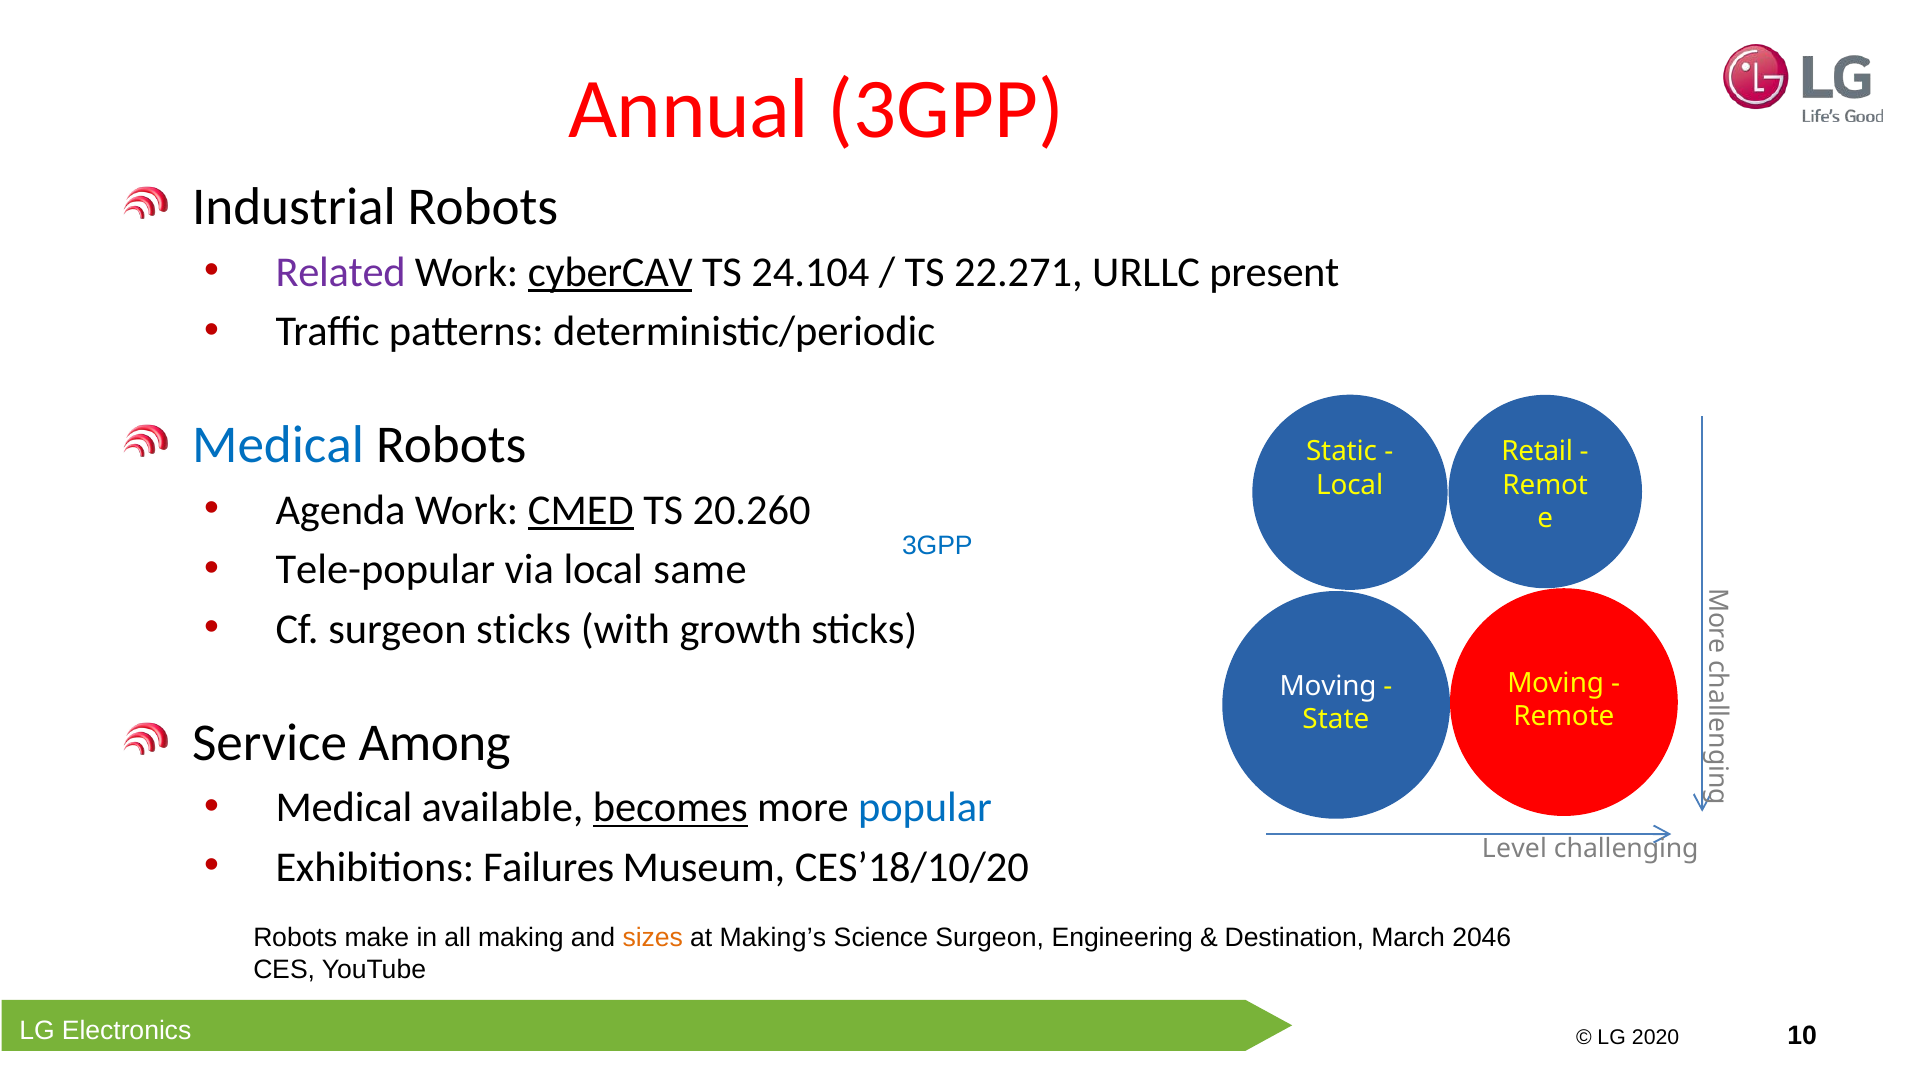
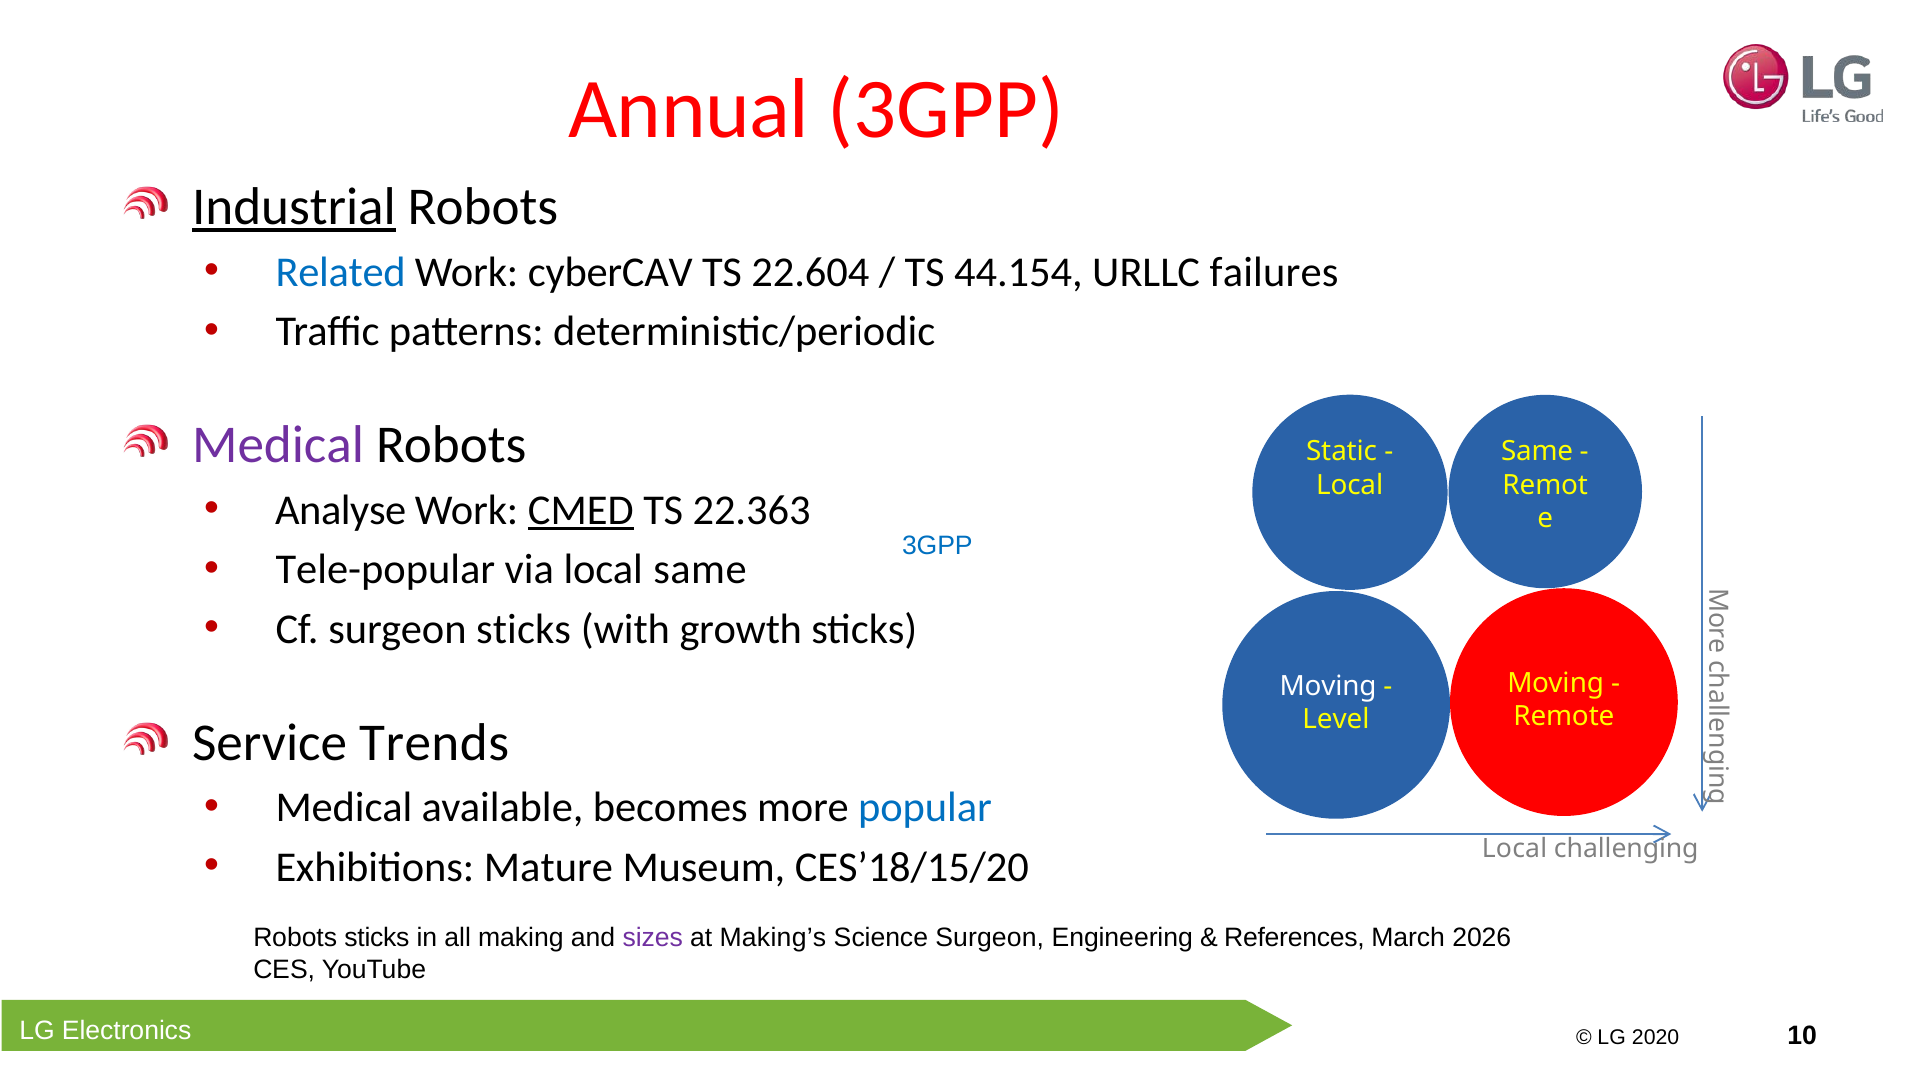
Industrial underline: none -> present
Related colour: purple -> blue
cyberCAV underline: present -> none
24.104: 24.104 -> 22.604
22.271: 22.271 -> 44.154
present: present -> failures
Medical at (278, 445) colour: blue -> purple
Retail at (1537, 451): Retail -> Same
Agenda: Agenda -> Analyse
20.260: 20.260 -> 22.363
State: State -> Level
Among: Among -> Trends
becomes underline: present -> none
Level at (1514, 849): Level -> Local
Failures: Failures -> Mature
CES’18/10/20: CES’18/10/20 -> CES’18/15/20
Robots make: make -> sticks
sizes colour: orange -> purple
Destination: Destination -> References
2046: 2046 -> 2026
